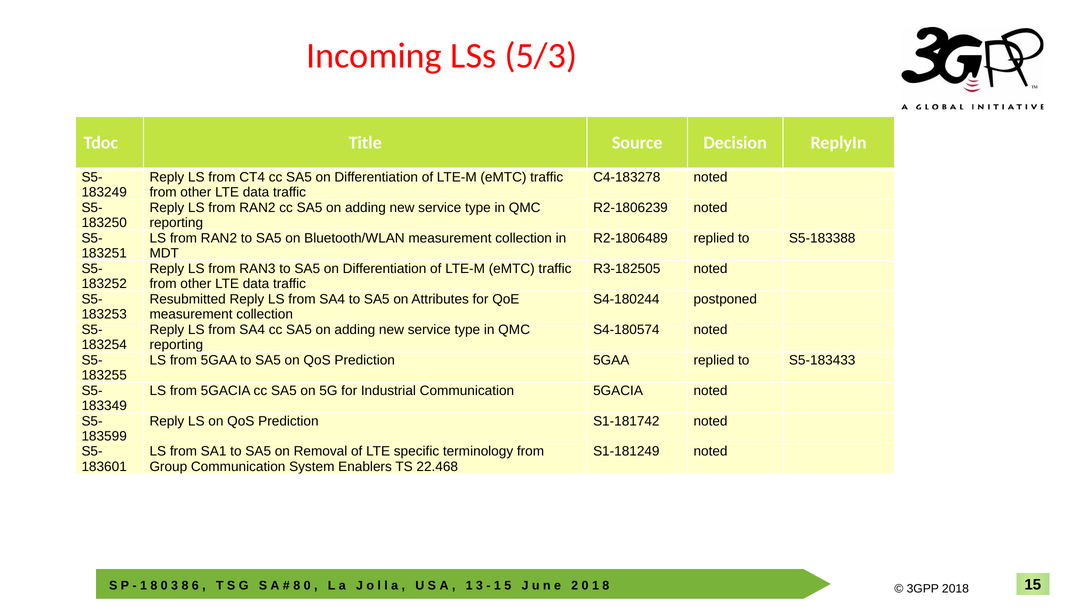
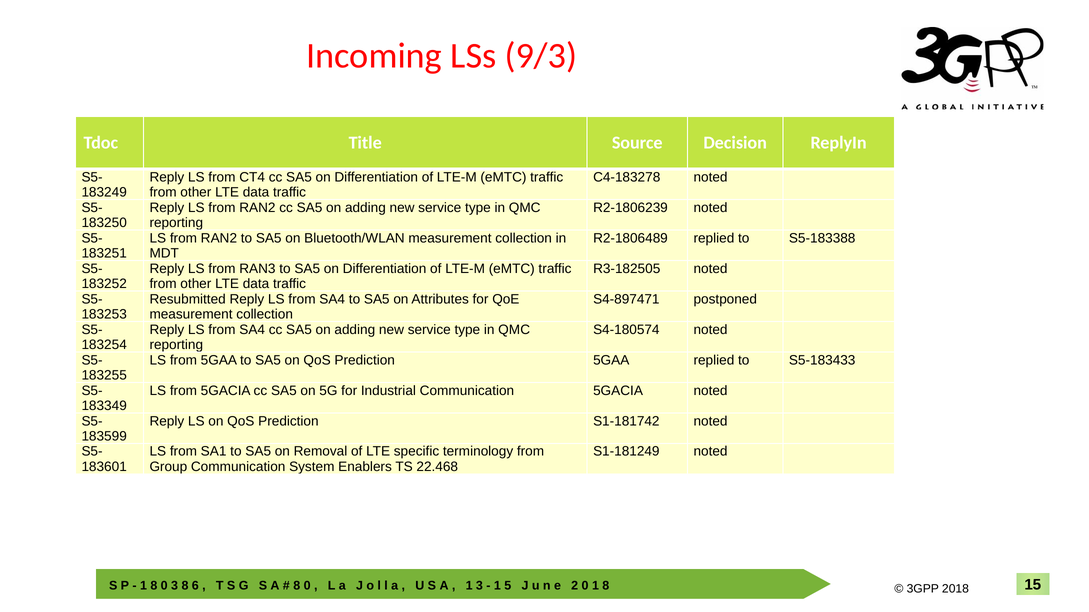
5/3: 5/3 -> 9/3
S4-180244: S4-180244 -> S4-897471
